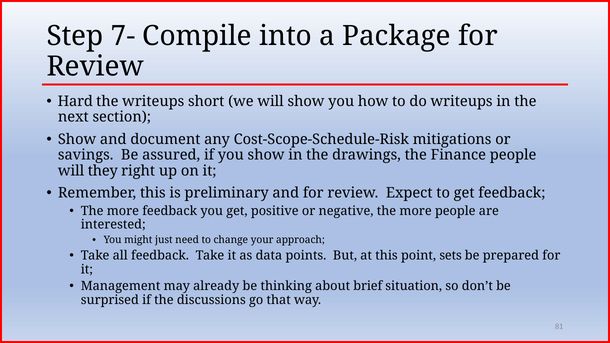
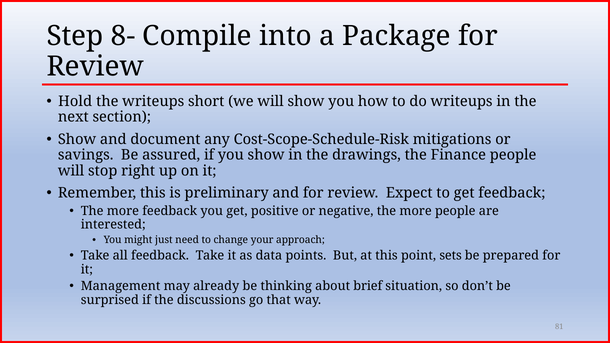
7-: 7- -> 8-
Hard: Hard -> Hold
they: they -> stop
